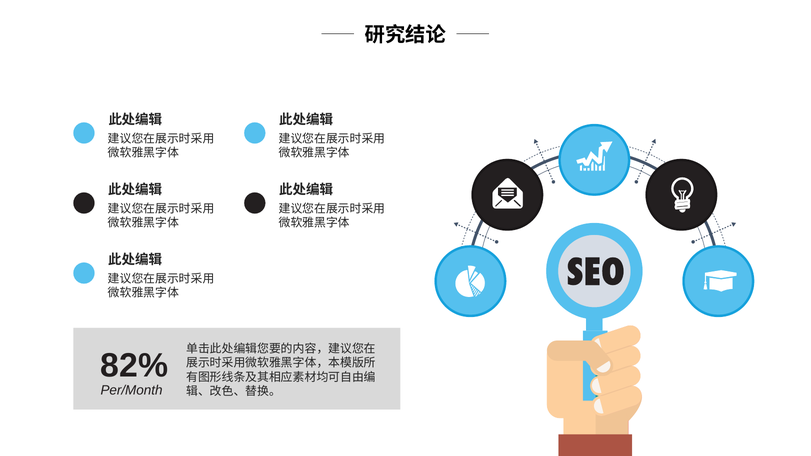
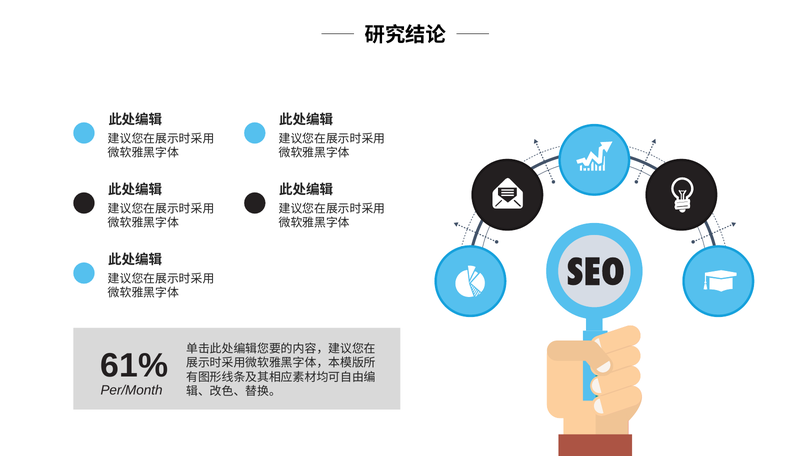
82%: 82% -> 61%
